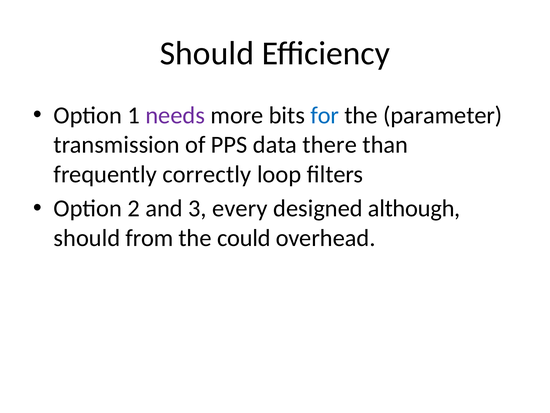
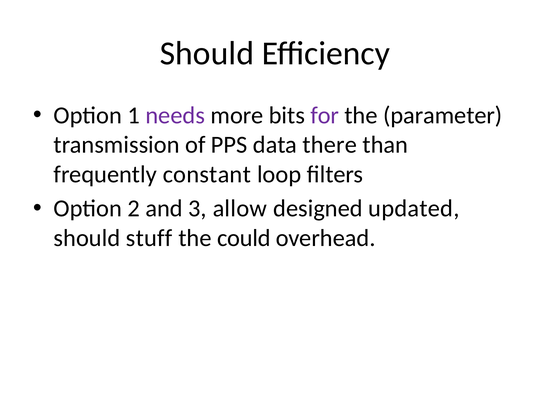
for colour: blue -> purple
correctly: correctly -> constant
every: every -> allow
although: although -> updated
from: from -> stuff
